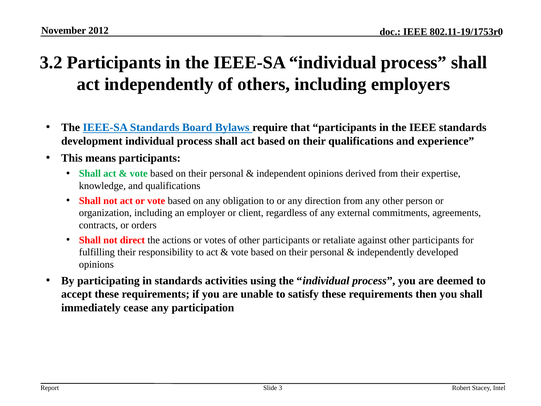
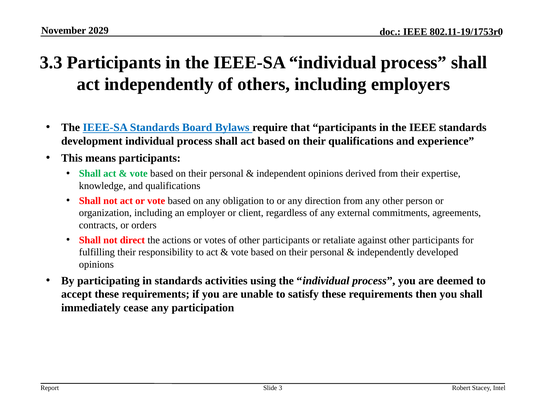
2012: 2012 -> 2029
3.2: 3.2 -> 3.3
